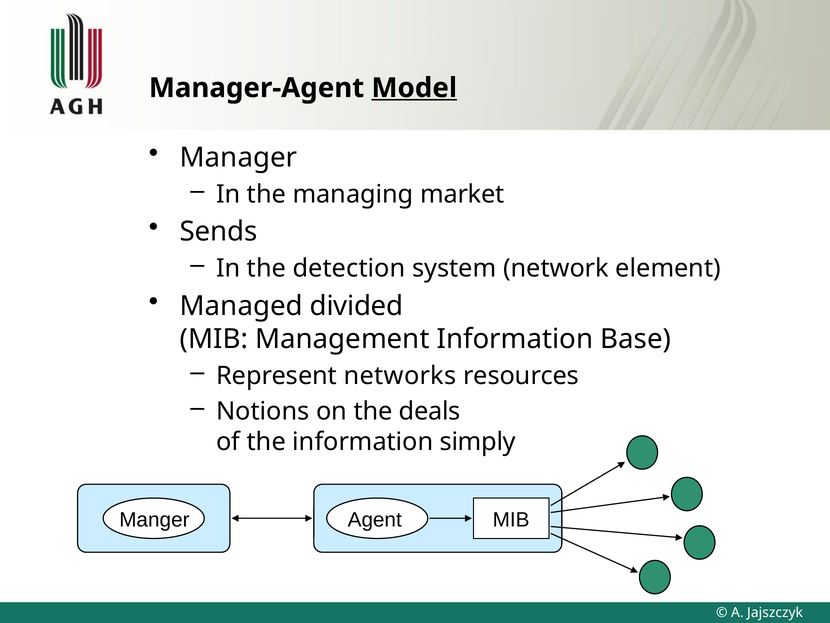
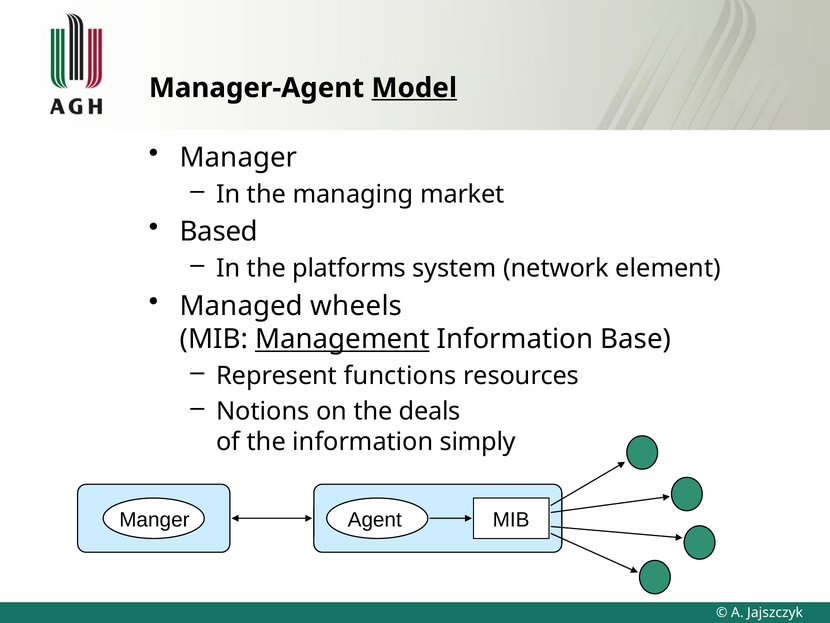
Sends: Sends -> Based
detection: detection -> platforms
divided: divided -> wheels
Management underline: none -> present
networks: networks -> functions
